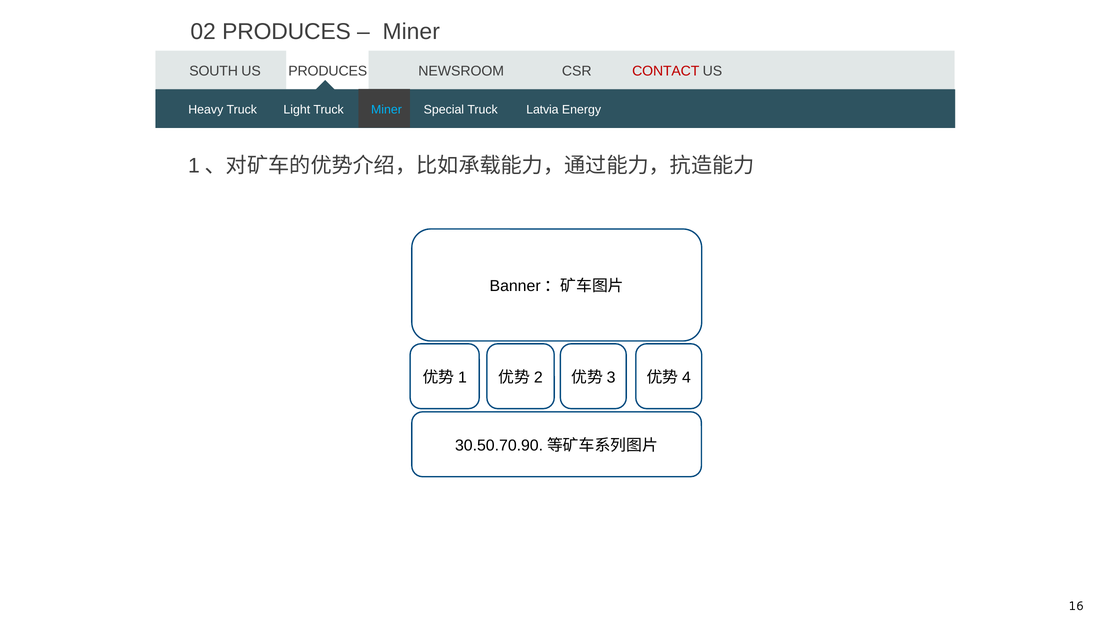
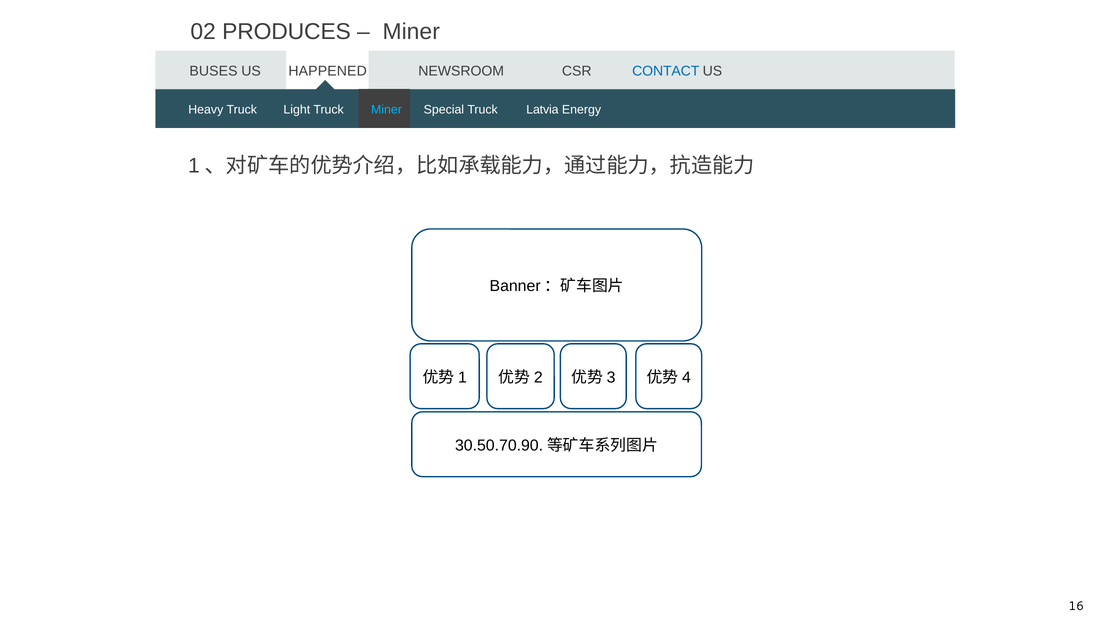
SOUTH: SOUTH -> BUSES
PRODUCES at (328, 71): PRODUCES -> HAPPENED
CONTACT colour: red -> blue
